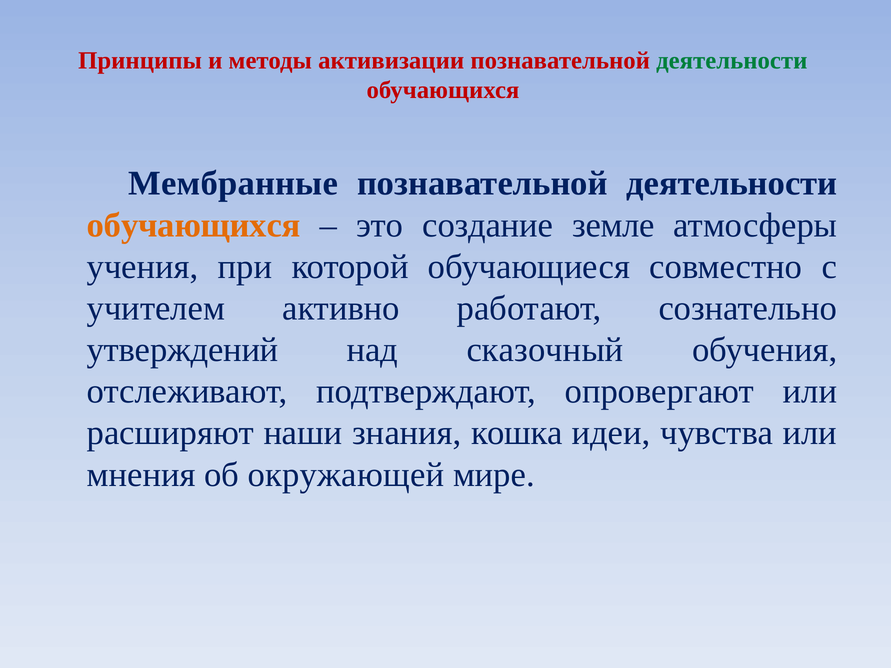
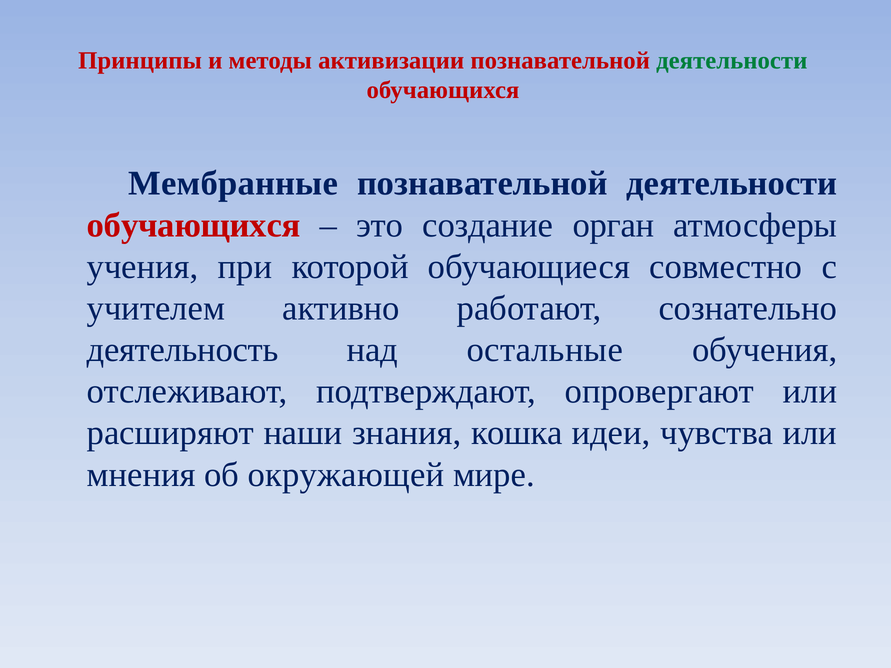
обучающихся at (194, 225) colour: orange -> red
земле: земле -> орган
утверждений: утверждений -> деятельность
сказочный: сказочный -> остальные
